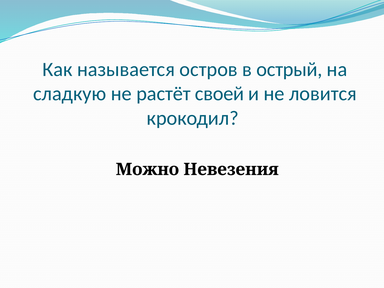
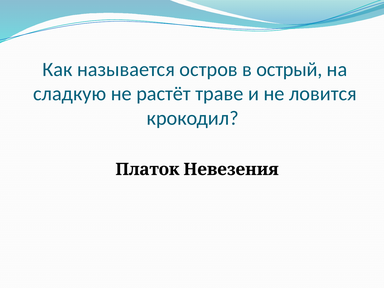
своей: своей -> траве
Можно: Можно -> Платок
